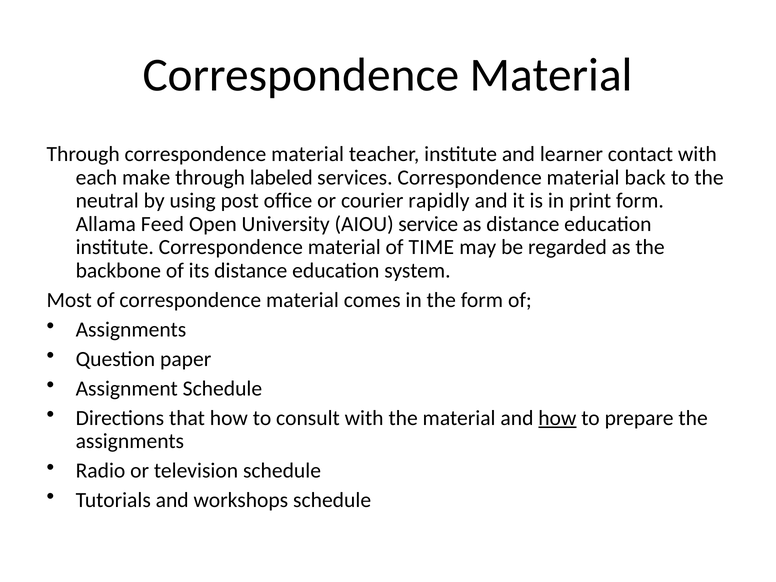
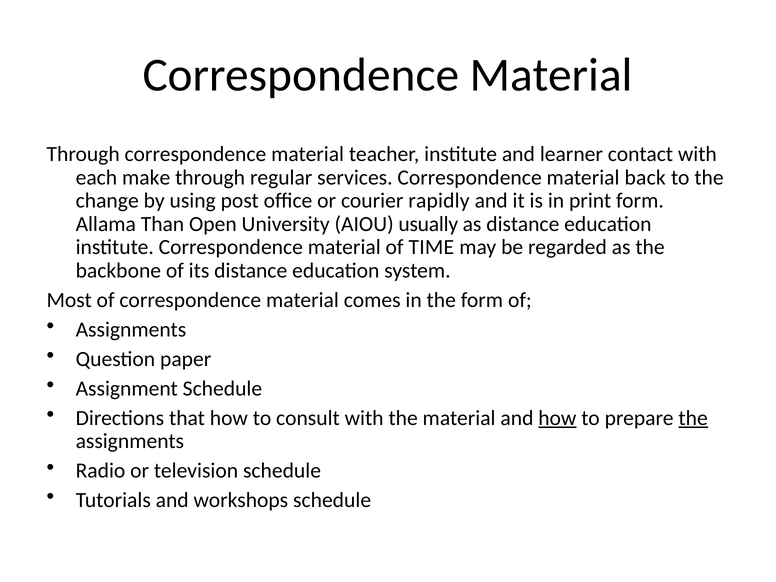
labeled: labeled -> regular
neutral: neutral -> change
Feed: Feed -> Than
service: service -> usually
the at (693, 418) underline: none -> present
